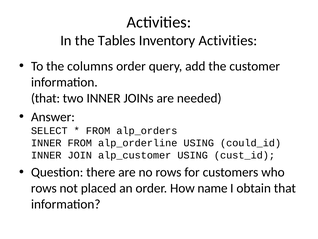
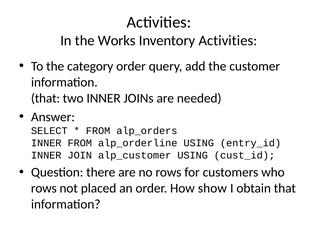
Tables: Tables -> Works
columns: columns -> category
could_id: could_id -> entry_id
name: name -> show
